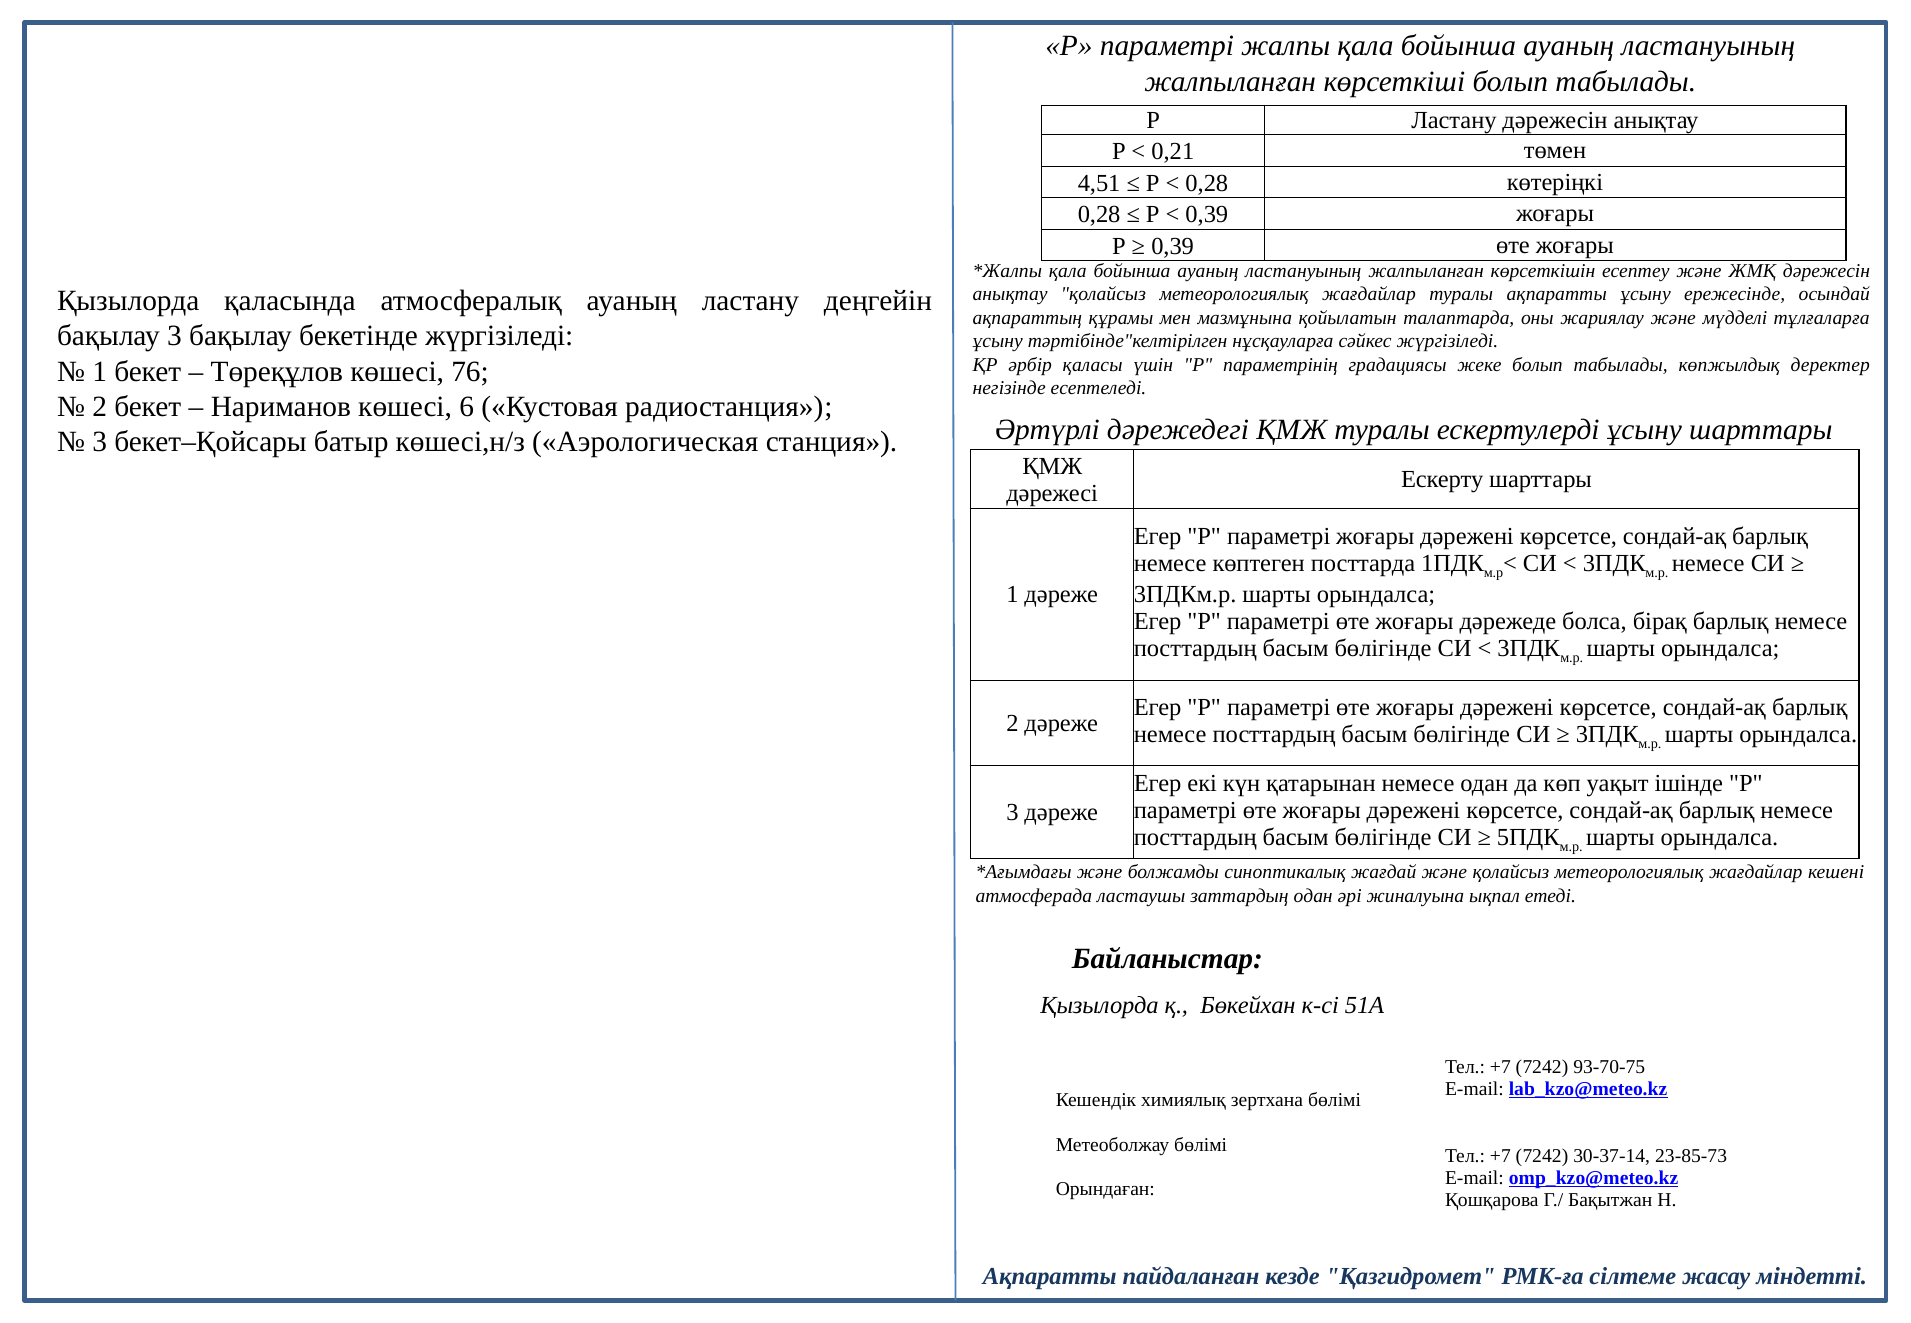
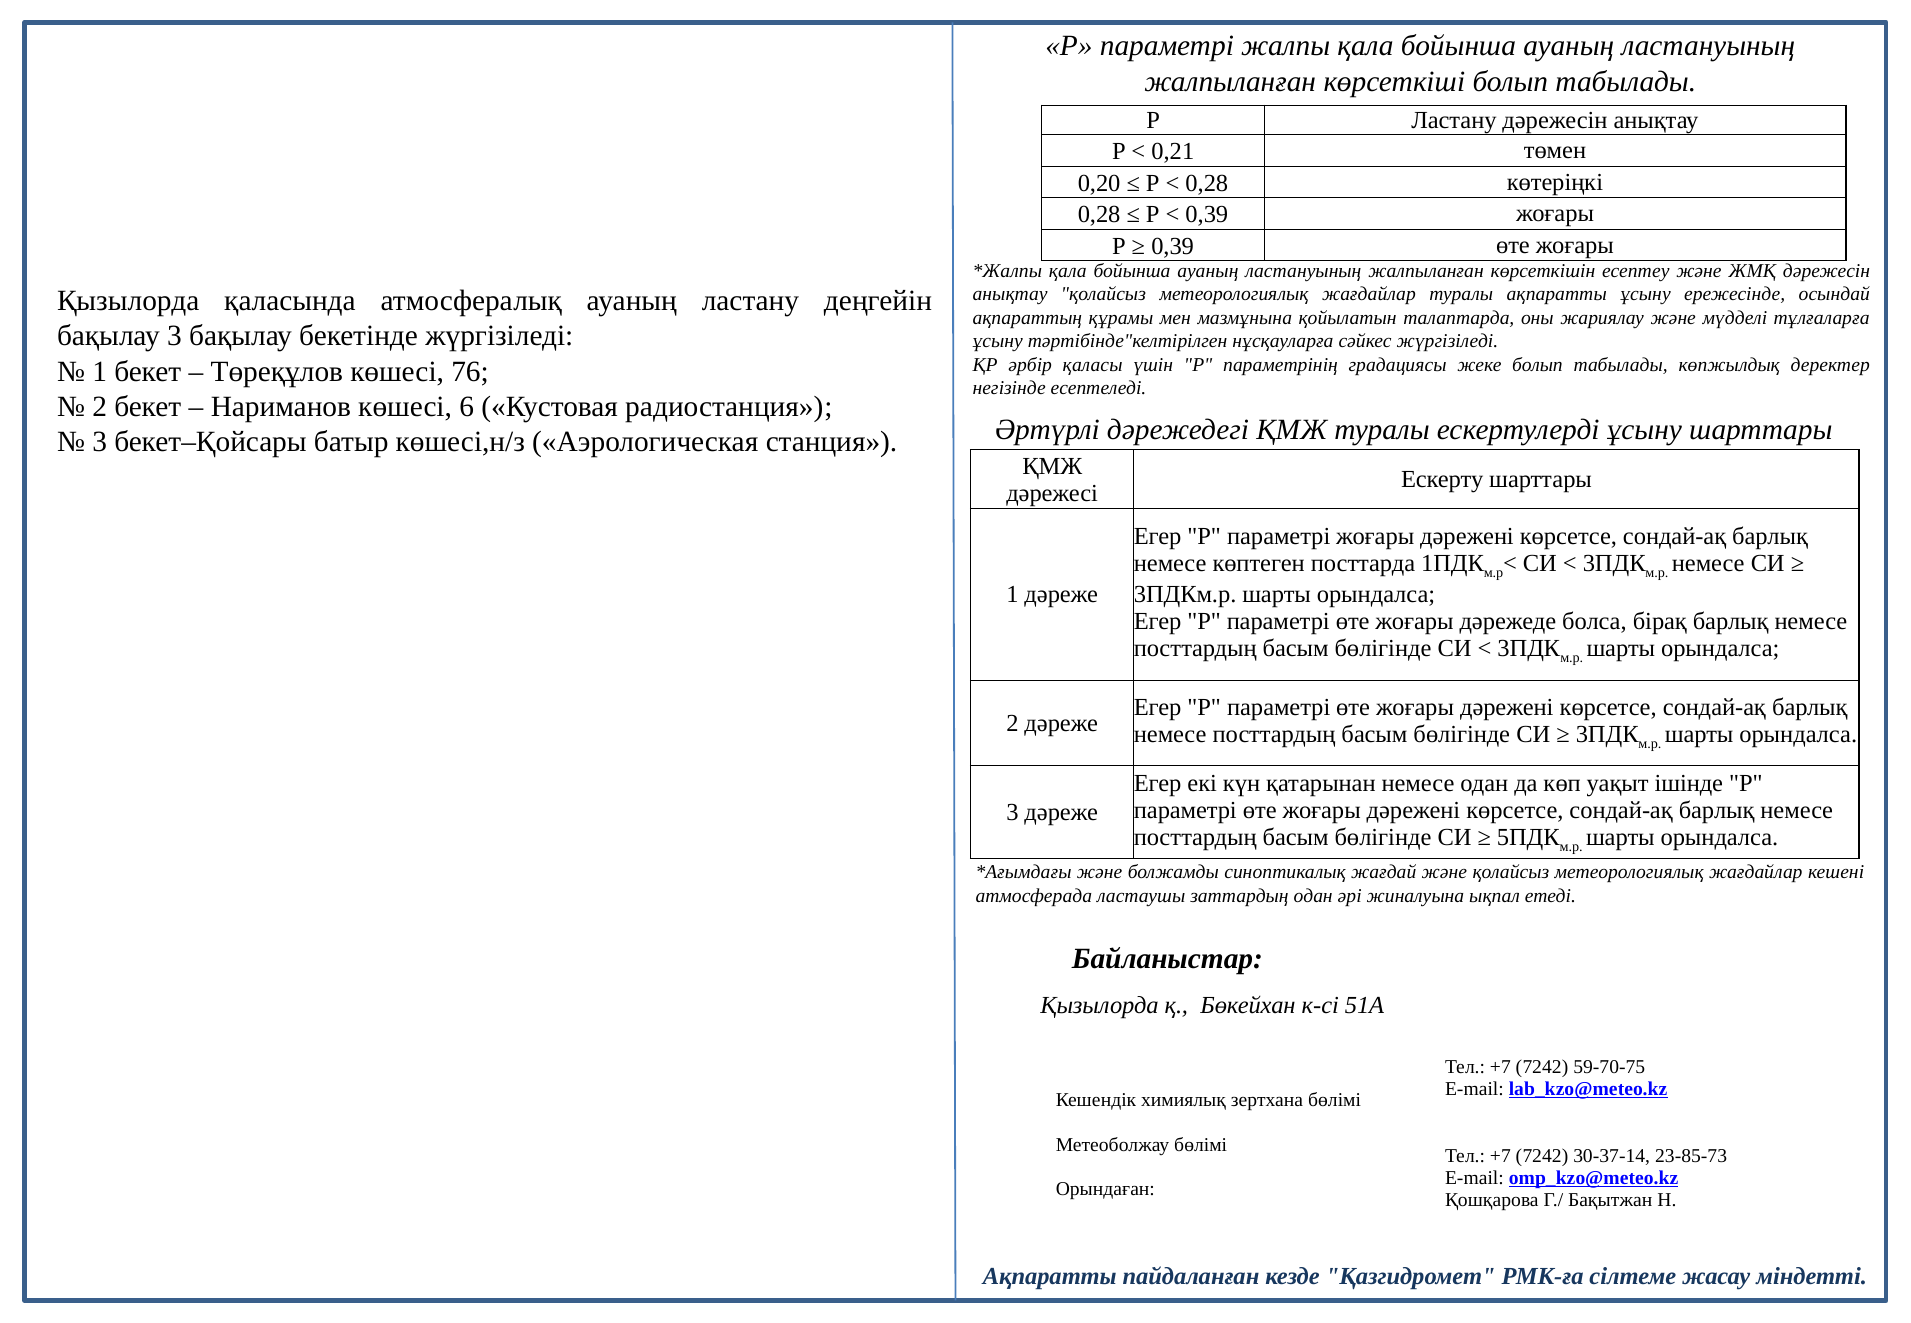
4,51: 4,51 -> 0,20
93-70-75: 93-70-75 -> 59-70-75
